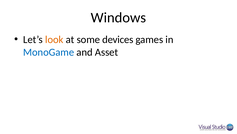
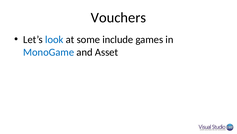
Windows: Windows -> Vouchers
look colour: orange -> blue
devices: devices -> include
